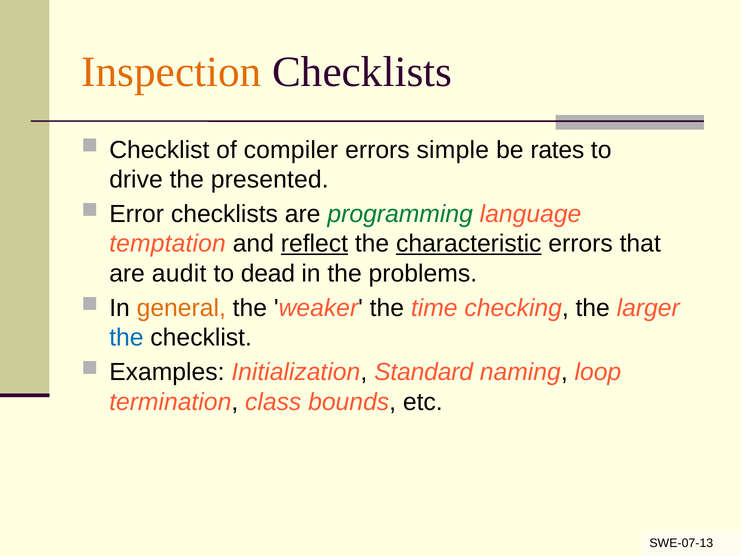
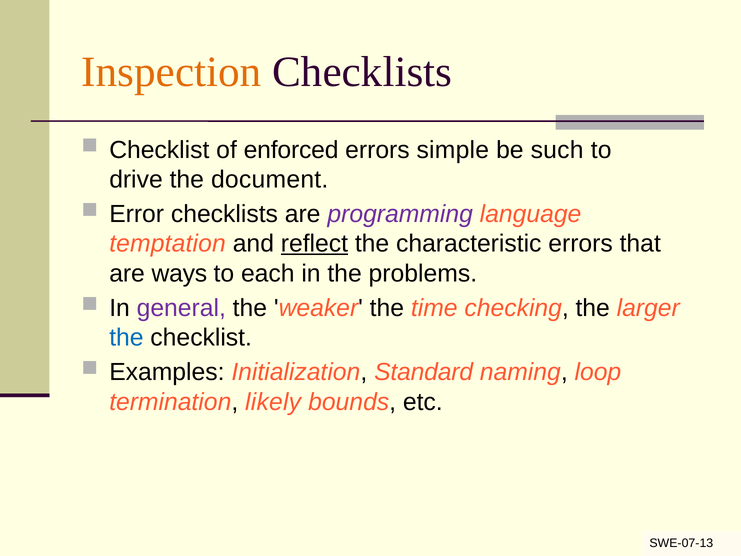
compiler: compiler -> enforced
rates: rates -> such
presented: presented -> document
programming colour: green -> purple
characteristic underline: present -> none
audit: audit -> ways
dead: dead -> each
general colour: orange -> purple
class: class -> likely
